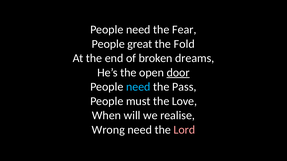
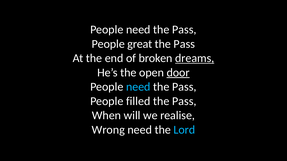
Fear at (184, 30): Fear -> Pass
Fold at (184, 44): Fold -> Pass
dreams underline: none -> present
must: must -> filled
Love at (184, 101): Love -> Pass
Lord colour: pink -> light blue
